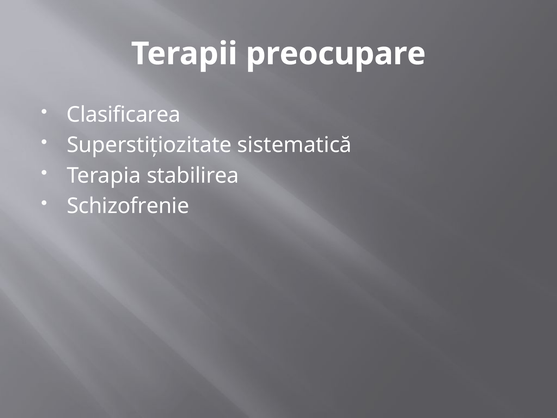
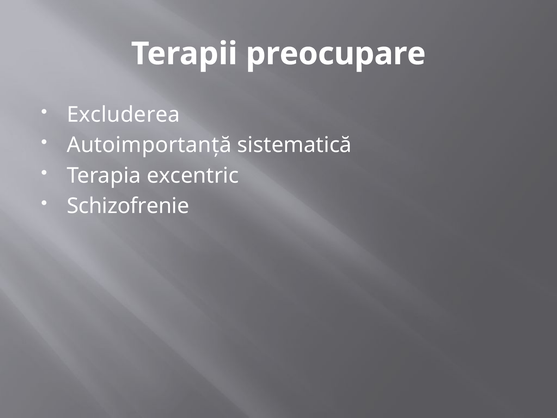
Clasificarea: Clasificarea -> Excluderea
Superstiţiozitate: Superstiţiozitate -> Autoimportanţă
stabilirea: stabilirea -> excentric
